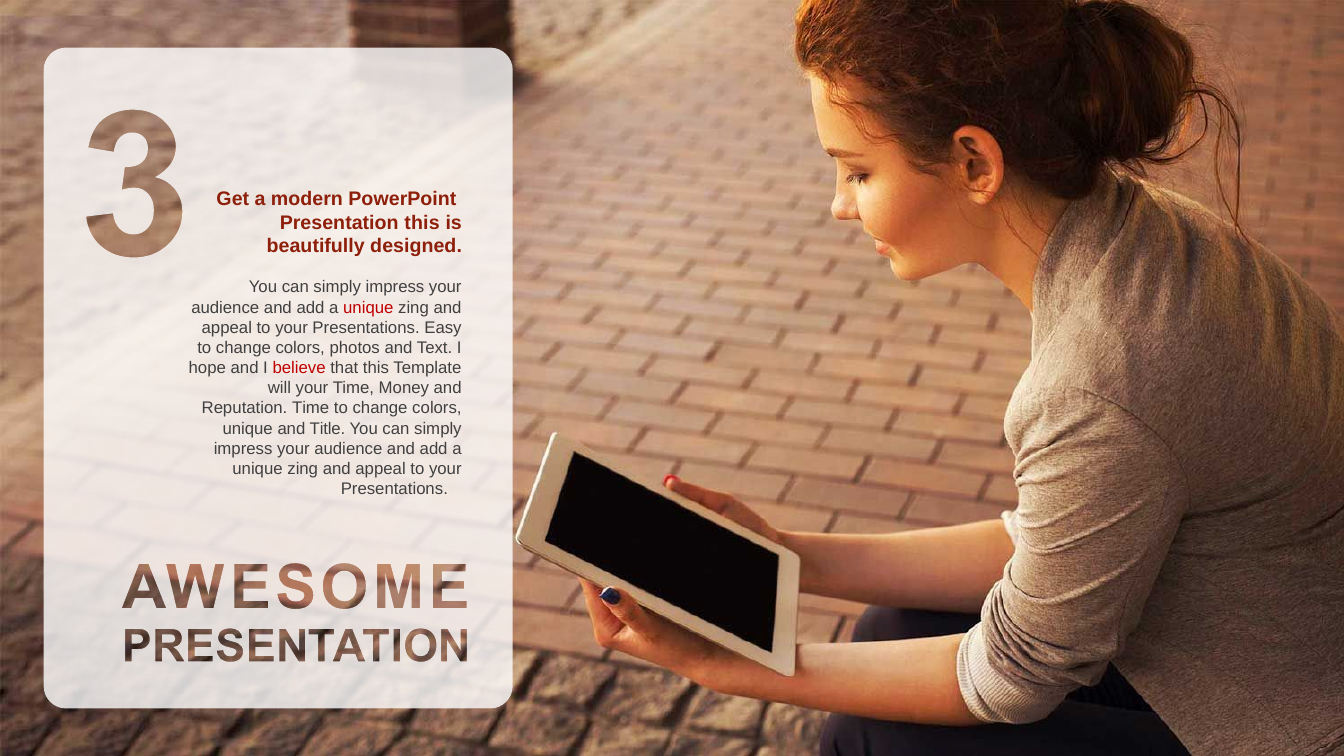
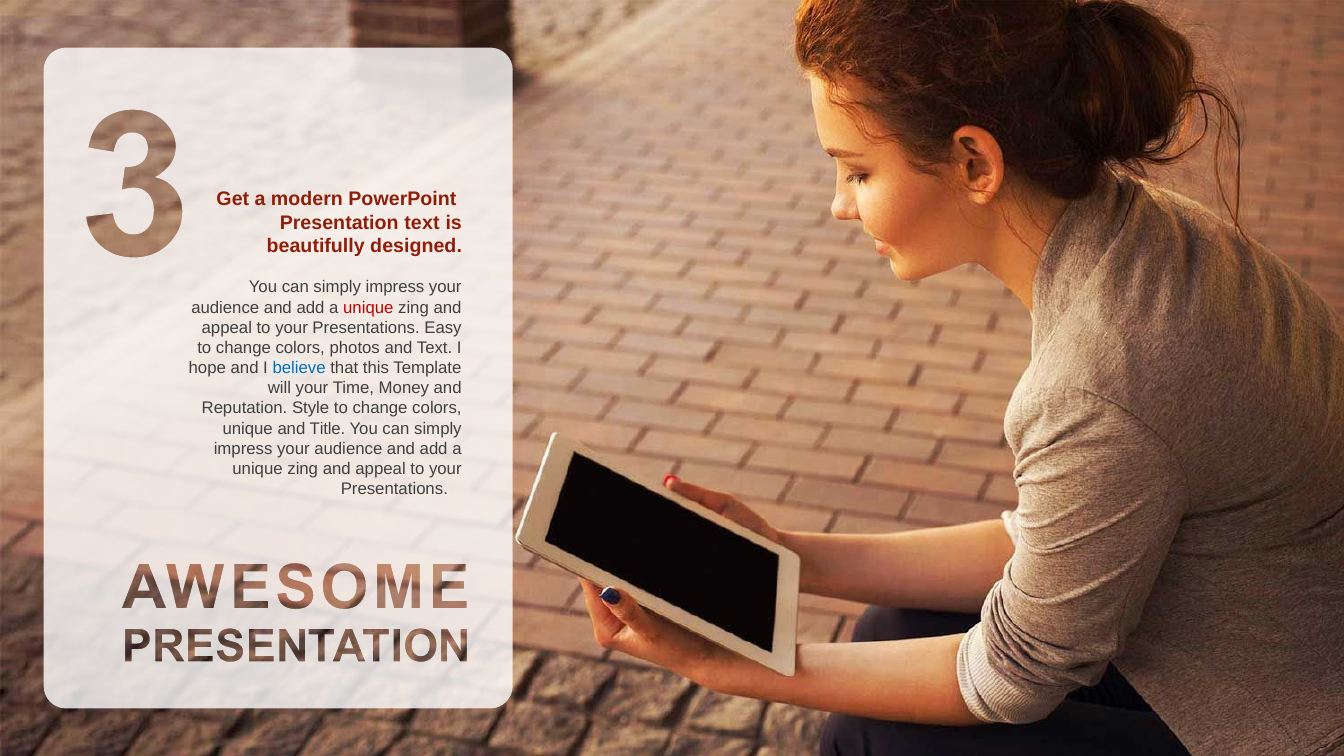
Presentation this: this -> text
believe colour: red -> blue
Reputation Time: Time -> Style
